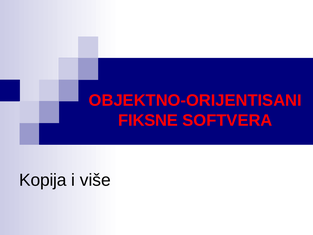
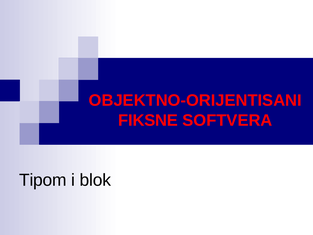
Kopija: Kopija -> Tipom
više: više -> blok
